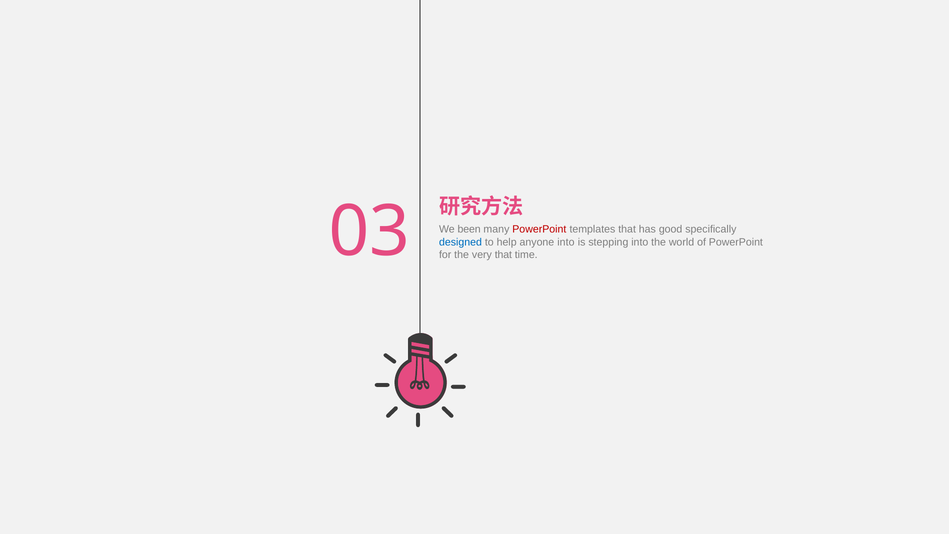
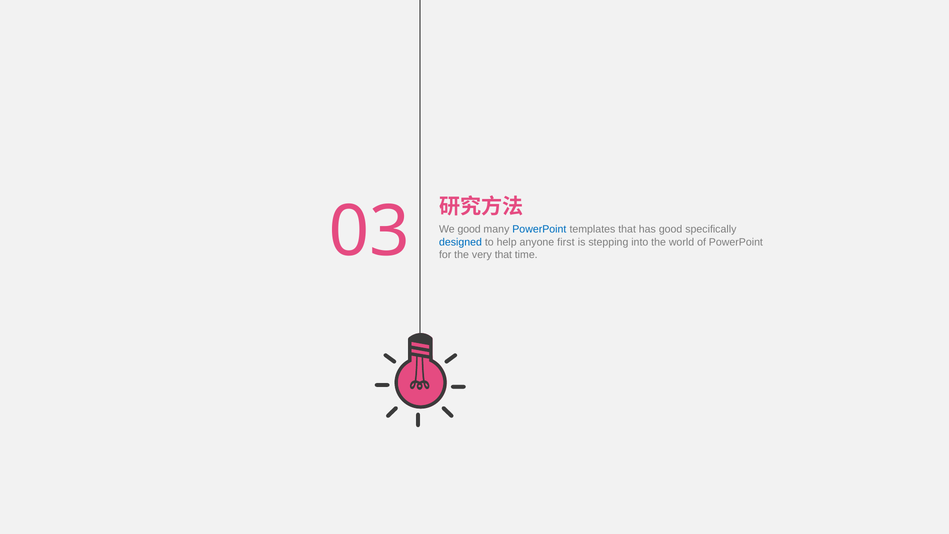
We been: been -> good
PowerPoint at (539, 229) colour: red -> blue
anyone into: into -> first
